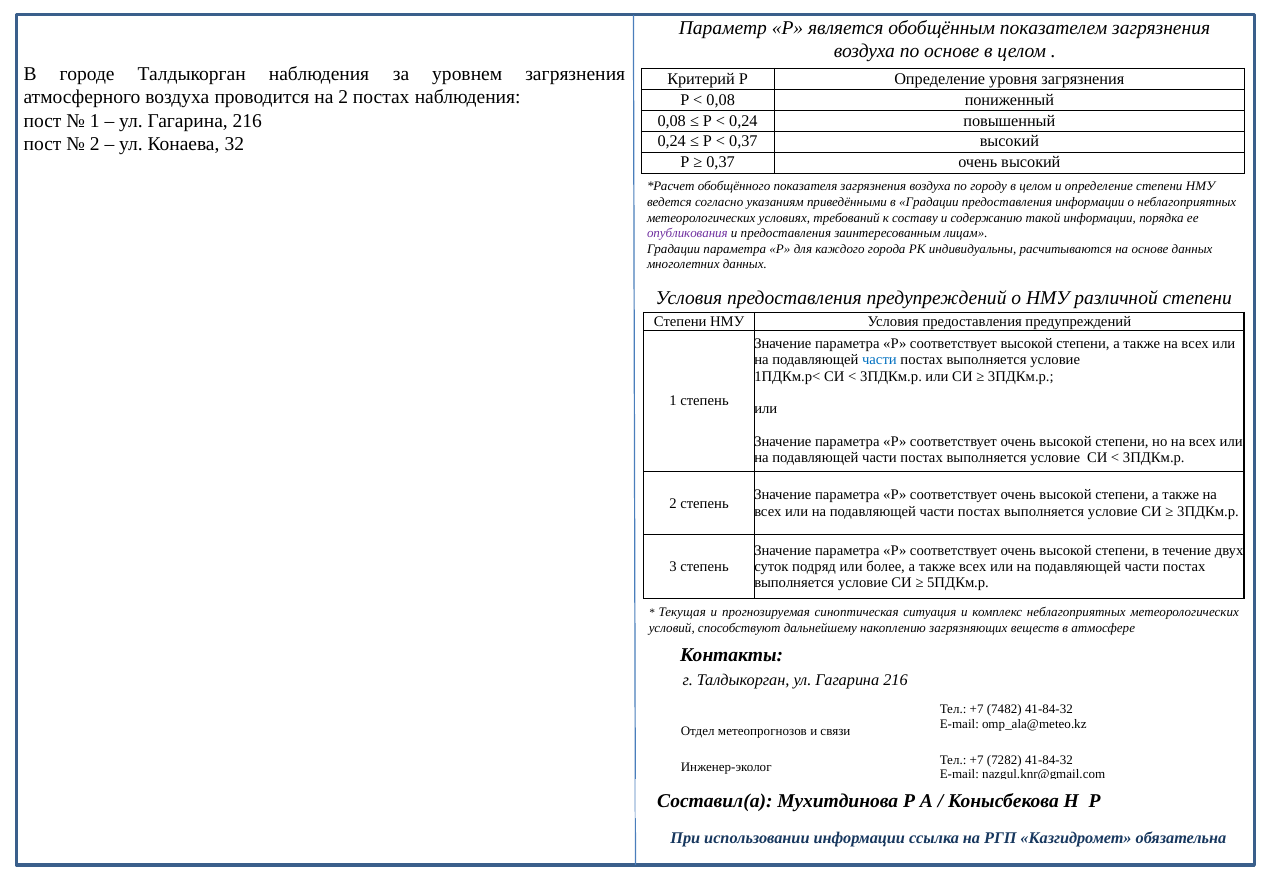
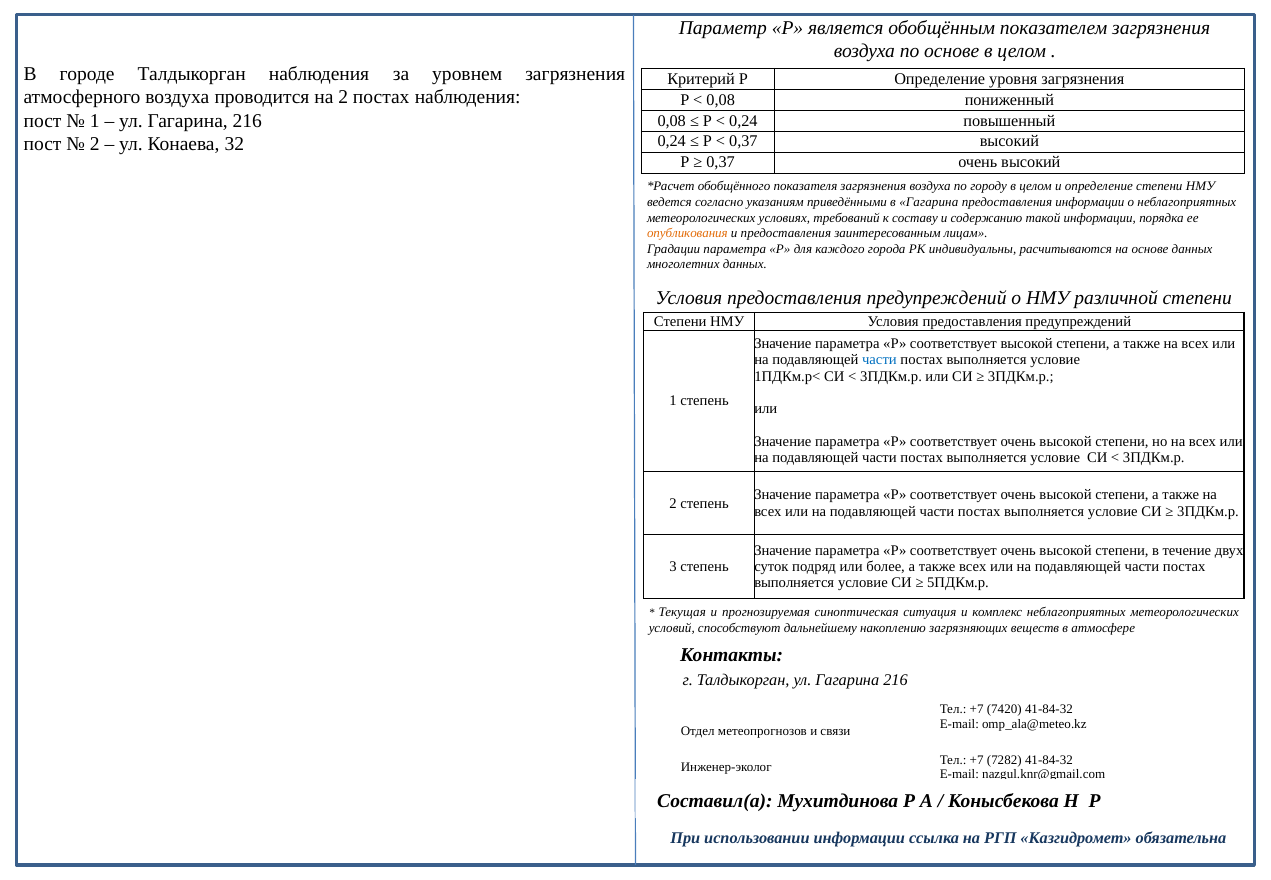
в Градации: Градации -> Гагарина
опубликования colour: purple -> orange
7482: 7482 -> 7420
